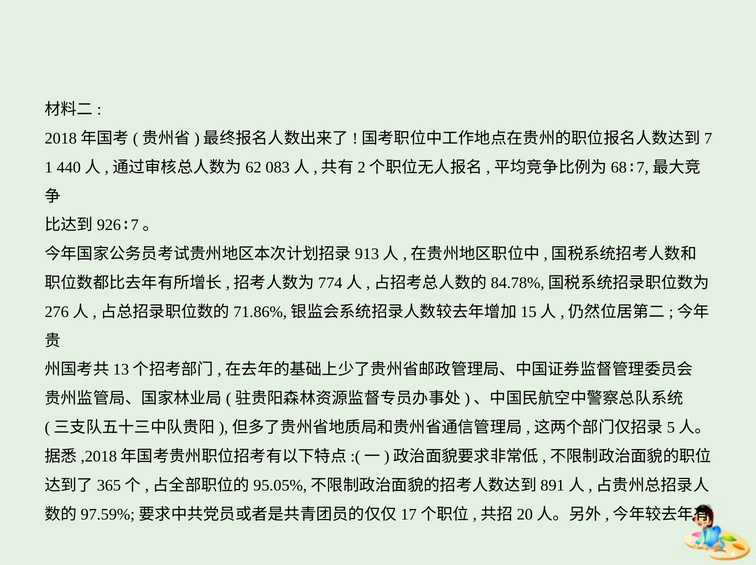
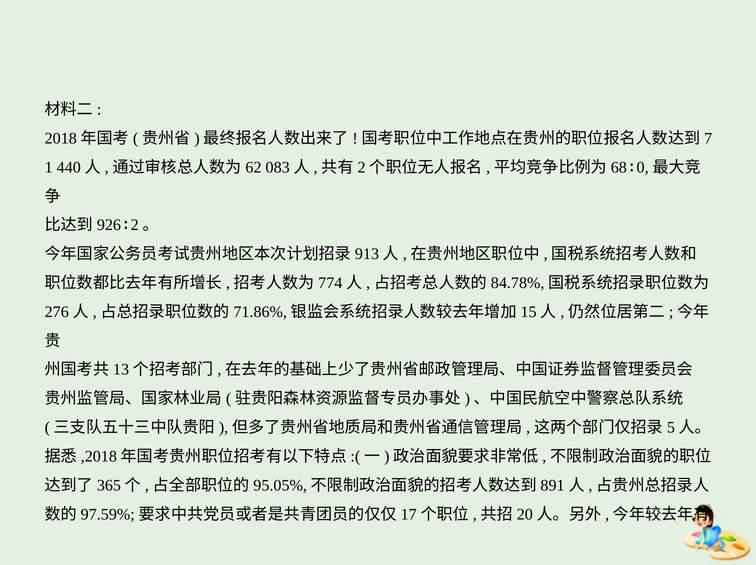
7 at (643, 168): 7 -> 0
7 at (135, 225): 7 -> 2
